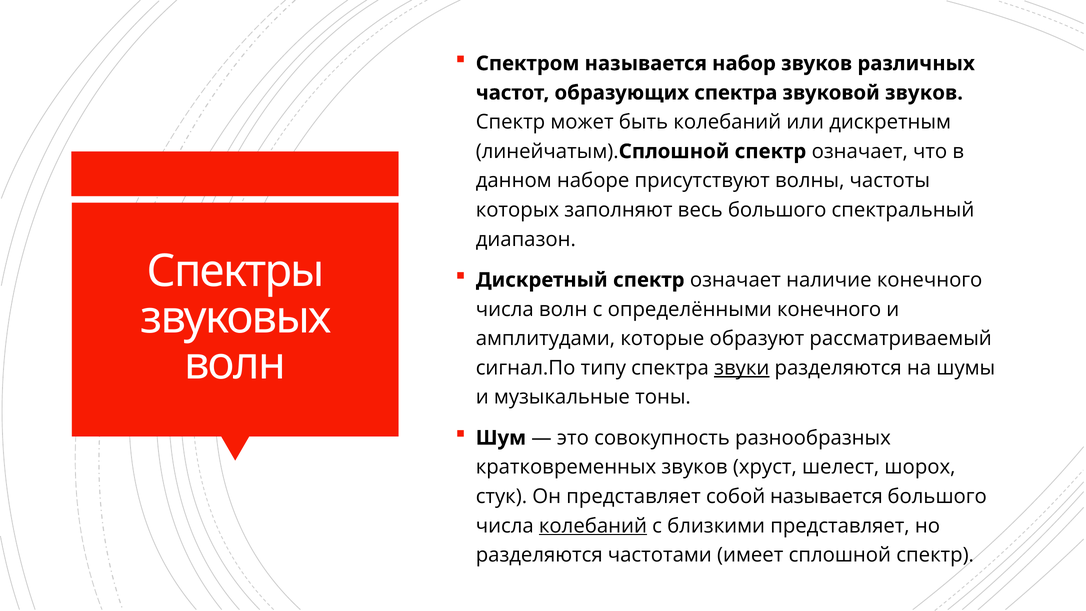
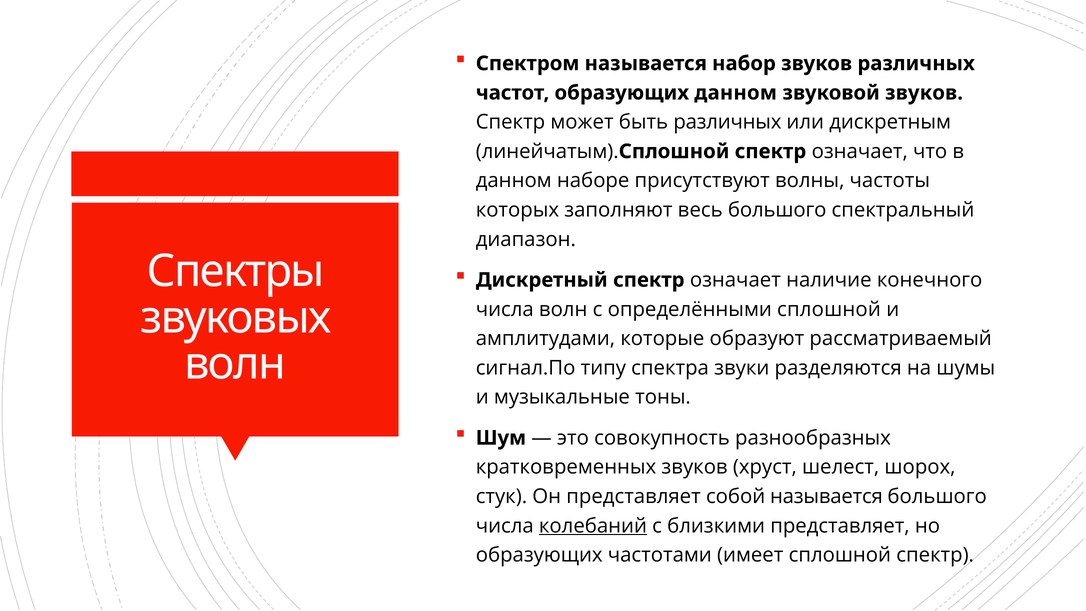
образующих спектра: спектра -> данном
быть колебаний: колебаний -> различных
определёнными конечного: конечного -> сплошной
звуки underline: present -> none
разделяются at (539, 555): разделяются -> образующих
